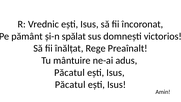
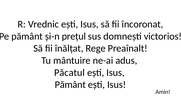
spălat: spălat -> prețul
Păcatul at (70, 84): Păcatul -> Pământ
